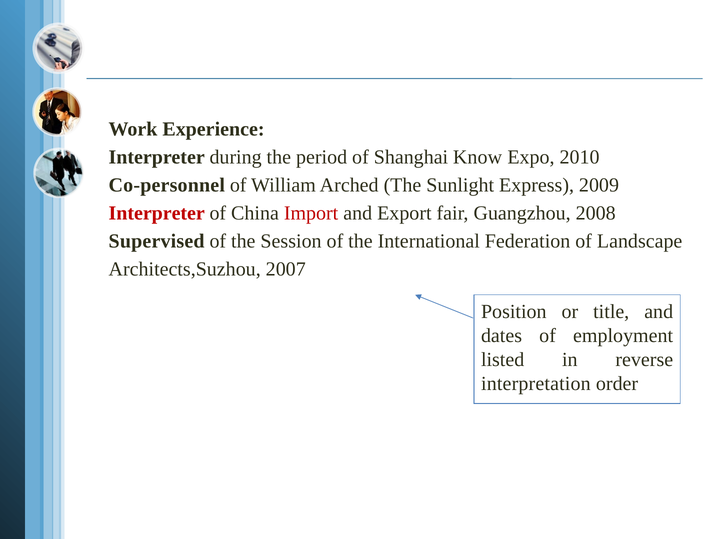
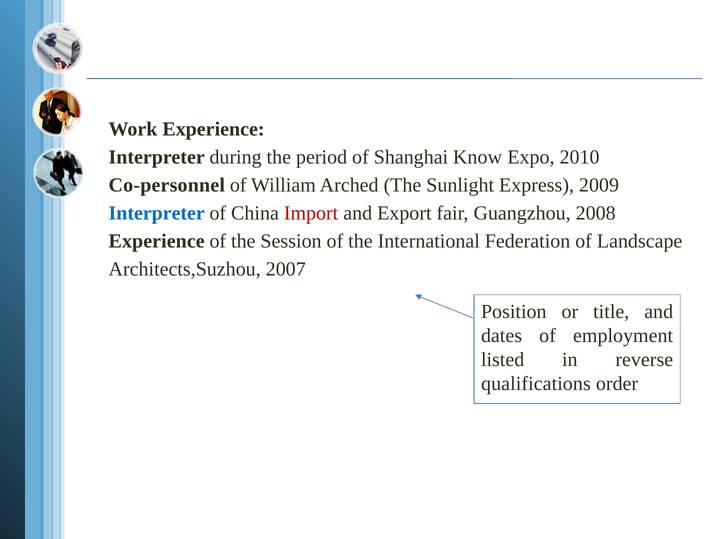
Interpreter at (157, 213) colour: red -> blue
Supervised at (157, 241): Supervised -> Experience
interpretation: interpretation -> qualifications
